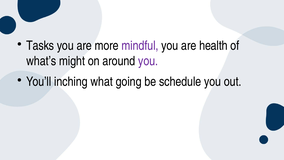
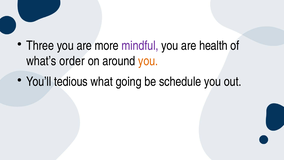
Tasks: Tasks -> Three
might: might -> order
you at (148, 61) colour: purple -> orange
inching: inching -> tedious
